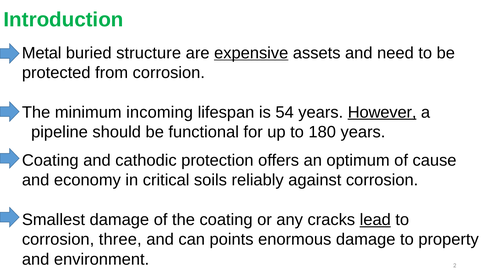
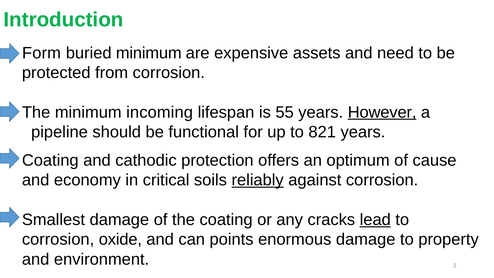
Metal: Metal -> Form
buried structure: structure -> minimum
expensive underline: present -> none
54: 54 -> 55
180: 180 -> 821
reliably underline: none -> present
three: three -> oxide
